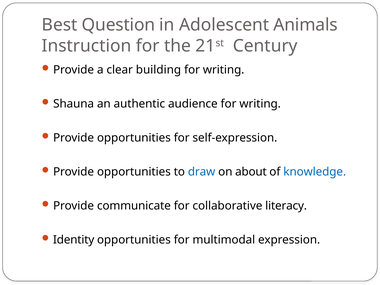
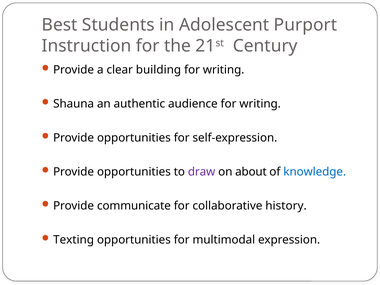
Question: Question -> Students
Animals: Animals -> Purport
draw colour: blue -> purple
literacy: literacy -> history
Identity: Identity -> Texting
